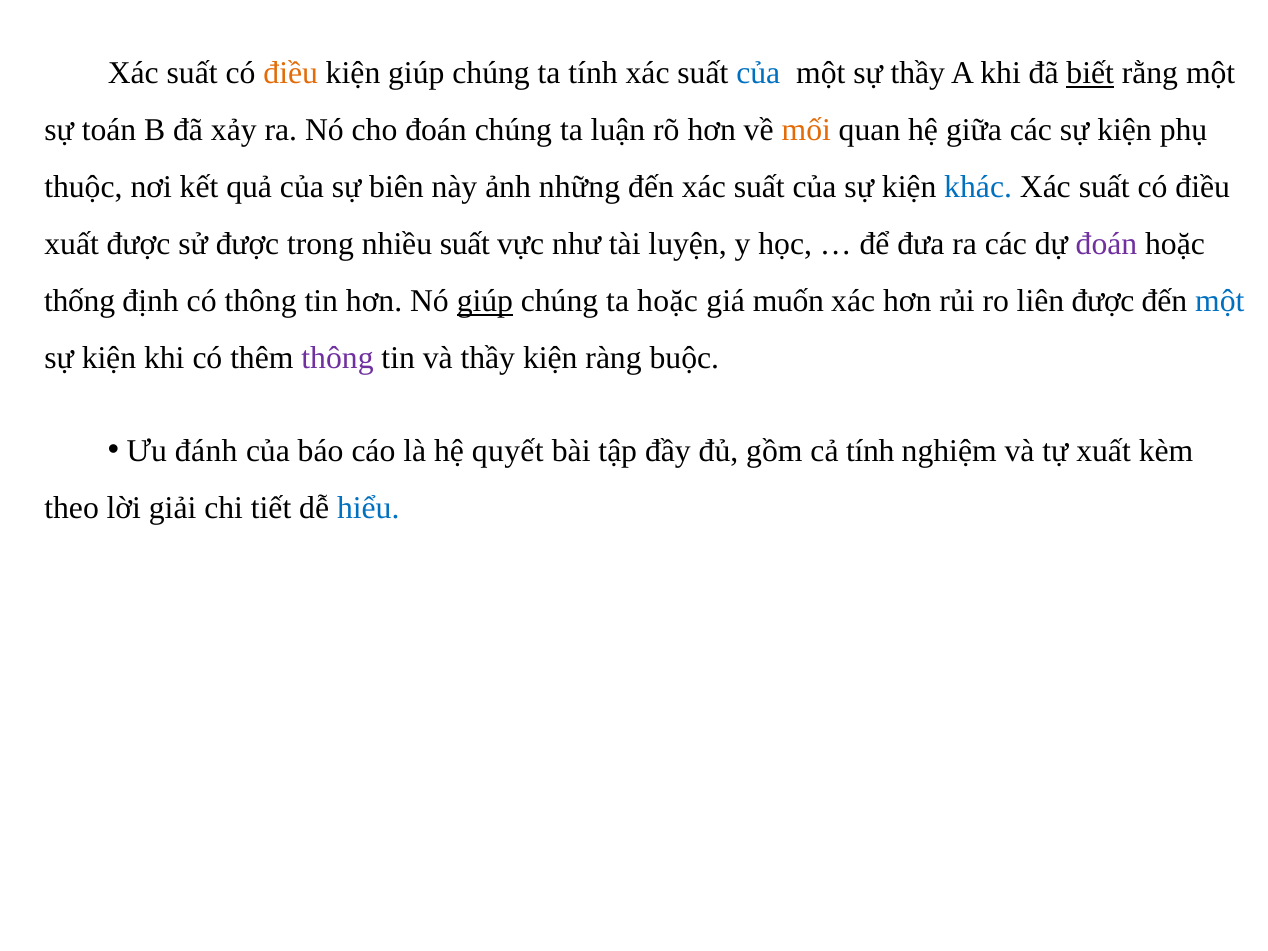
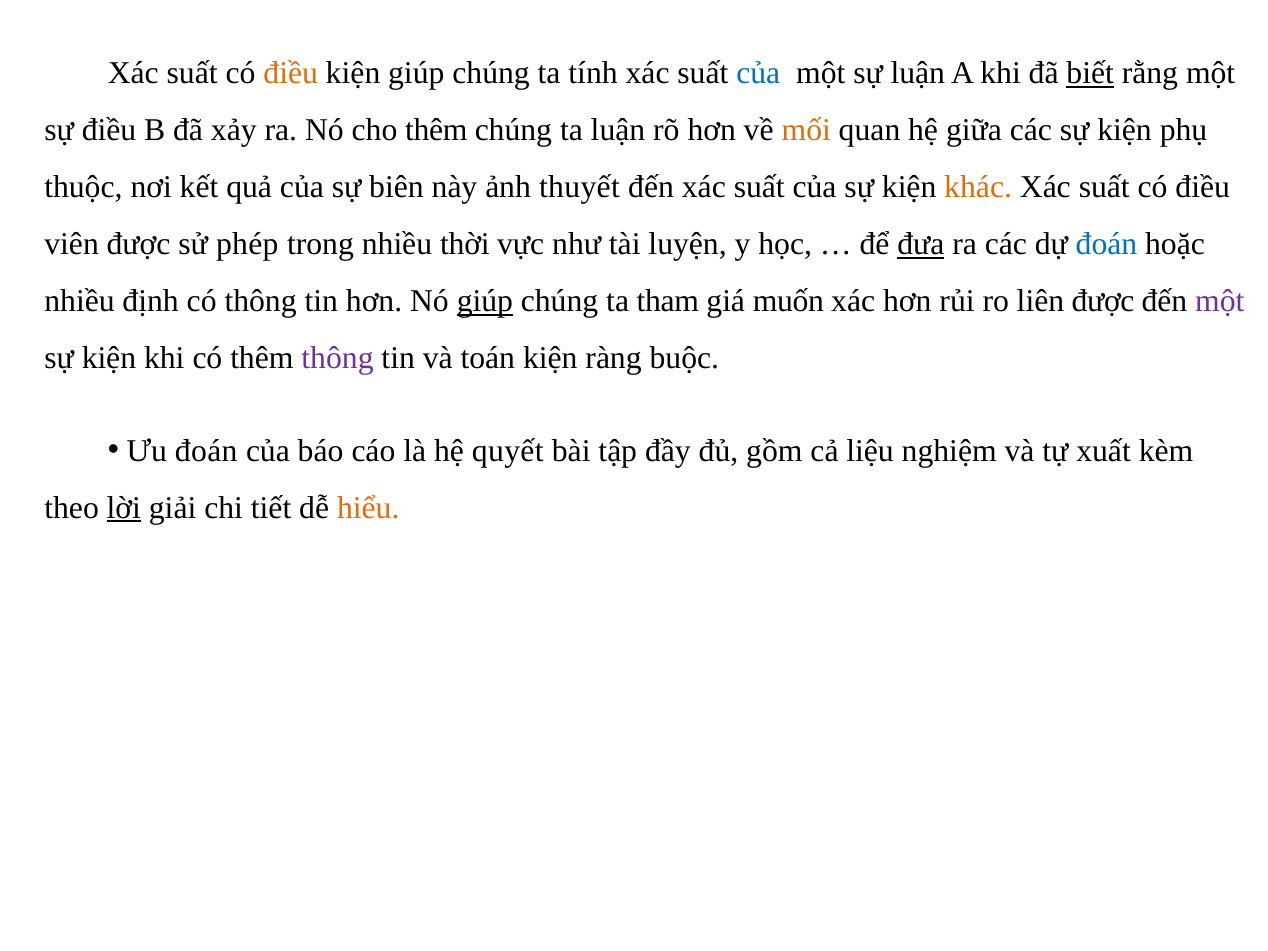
sự thầy: thầy -> luận
sự toán: toán -> điều
cho đoán: đoán -> thêm
những: những -> thuyết
khác colour: blue -> orange
xuất at (72, 244): xuất -> viên
sử được: được -> phép
nhiều suất: suất -> thời
đưa underline: none -> present
đoán at (1107, 244) colour: purple -> blue
thống at (80, 301): thống -> nhiều
ta hoặc: hoặc -> tham
một at (1220, 301) colour: blue -> purple
và thầy: thầy -> toán
Ưu đánh: đánh -> đoán
cả tính: tính -> liệu
lời underline: none -> present
hiểu colour: blue -> orange
